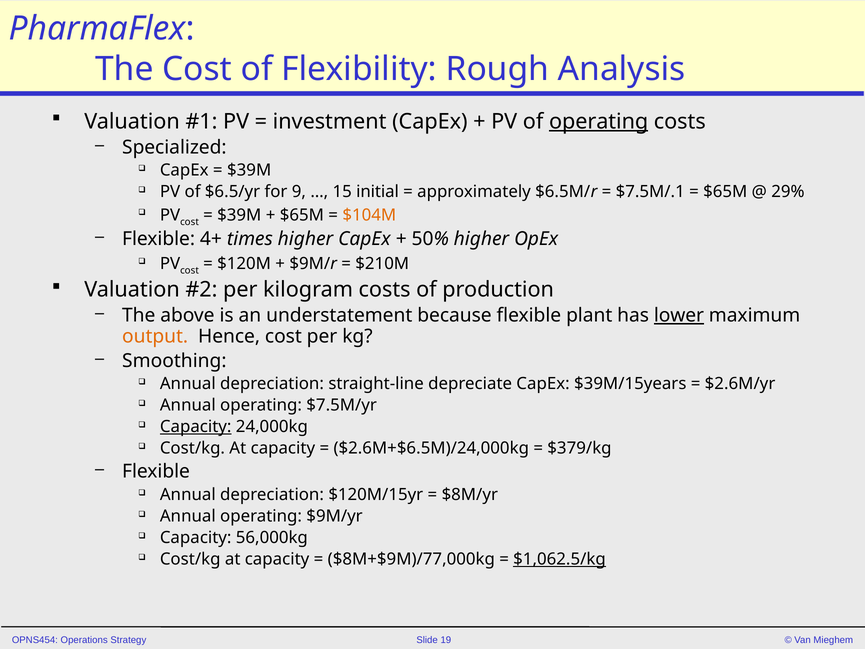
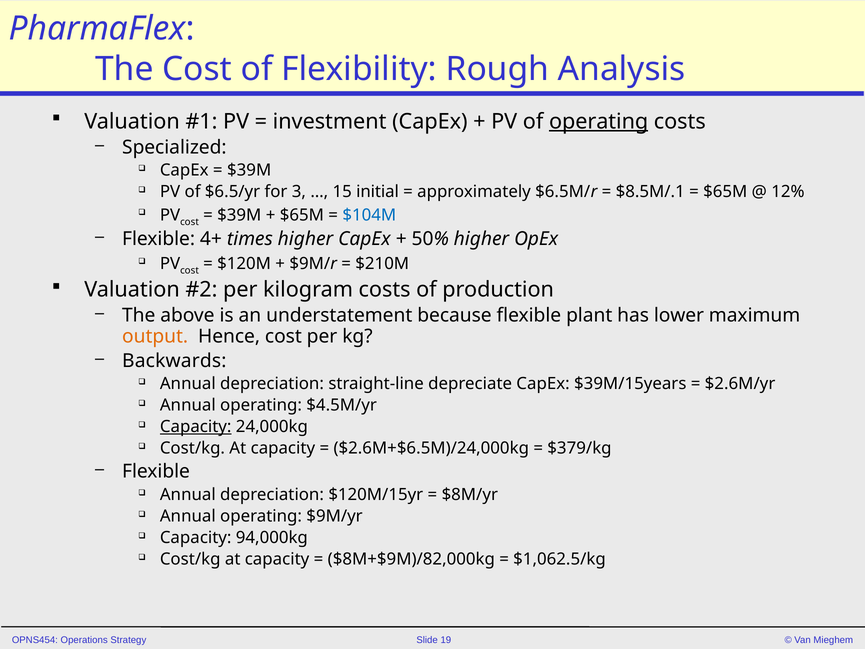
9: 9 -> 3
$7.5M/.1: $7.5M/.1 -> $8.5M/.1
29%: 29% -> 12%
$104M colour: orange -> blue
lower underline: present -> none
Smoothing: Smoothing -> Backwards
$7.5M/yr: $7.5M/yr -> $4.5M/yr
56,000kg: 56,000kg -> 94,000kg
$8M+$9M)/77,000kg: $8M+$9M)/77,000kg -> $8M+$9M)/82,000kg
$1,062.5/kg underline: present -> none
